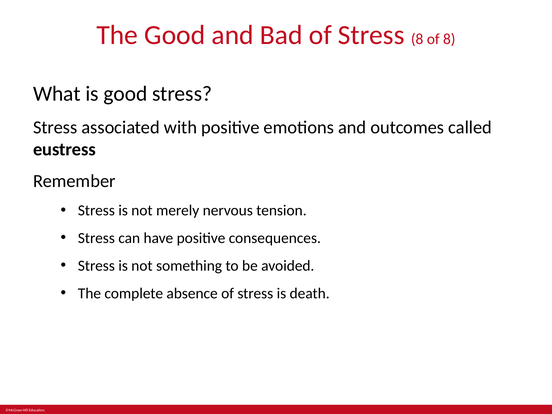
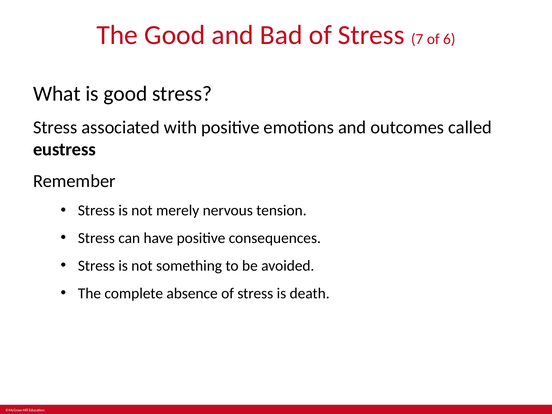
Stress 8: 8 -> 7
of 8: 8 -> 6
